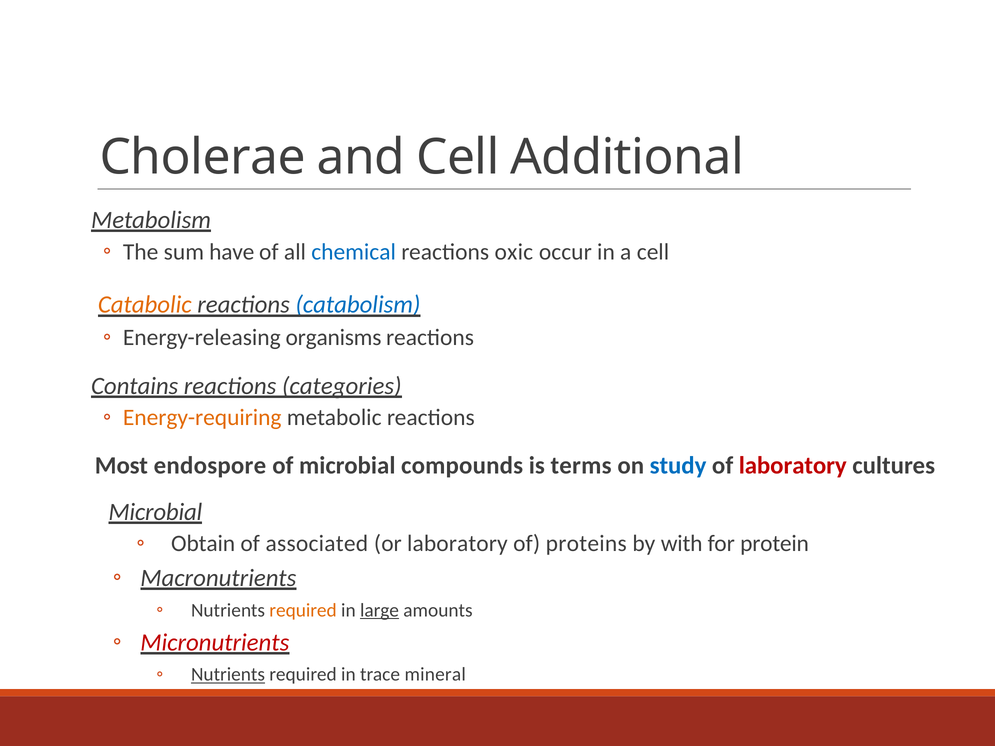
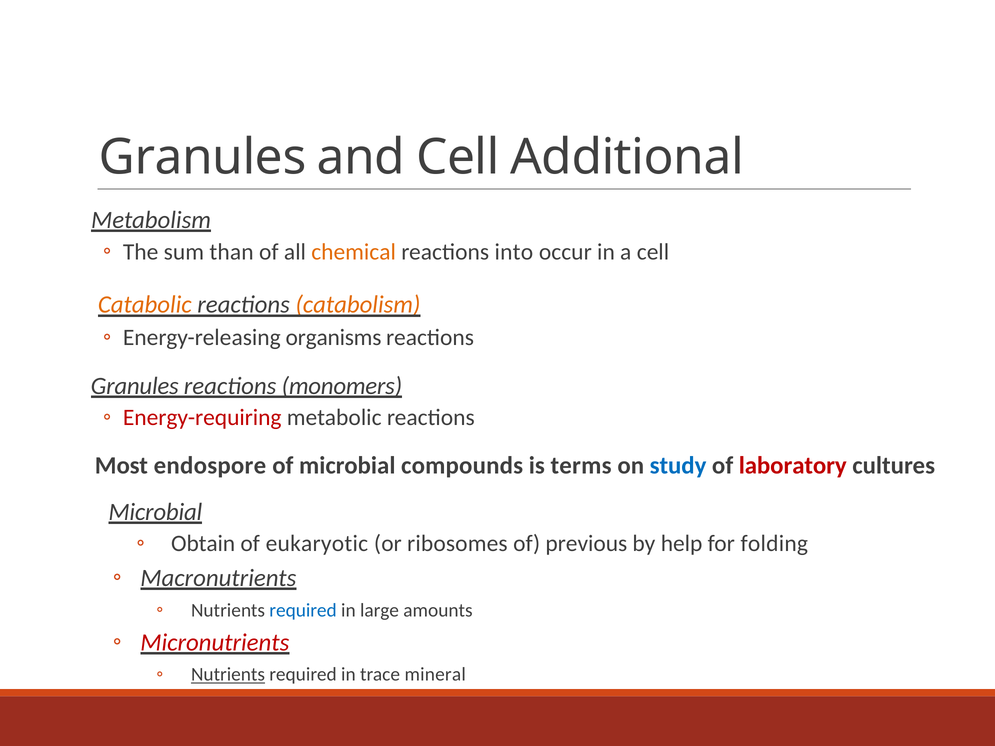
Cholerae at (203, 157): Cholerae -> Granules
have: have -> than
chemical colour: blue -> orange
oxic: oxic -> into
catabolism colour: blue -> orange
Contains at (135, 386): Contains -> Granules
categories: categories -> monomers
Energy-requiring colour: orange -> red
associated: associated -> eukaryotic
or laboratory: laboratory -> ribosomes
proteins: proteins -> previous
with: with -> help
protein: protein -> folding
required at (303, 610) colour: orange -> blue
large underline: present -> none
